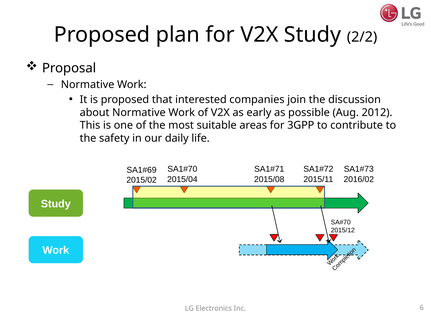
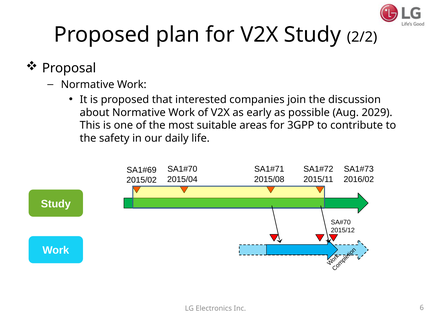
2012: 2012 -> 2029
